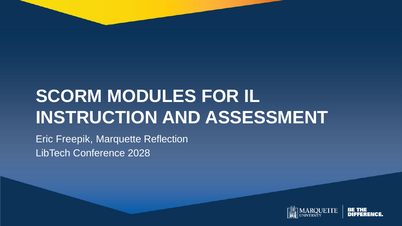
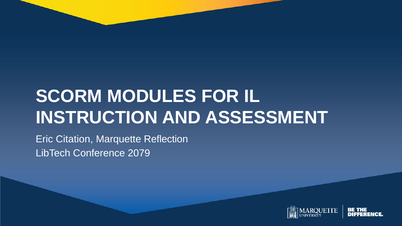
Freepik: Freepik -> Citation
2028: 2028 -> 2079
